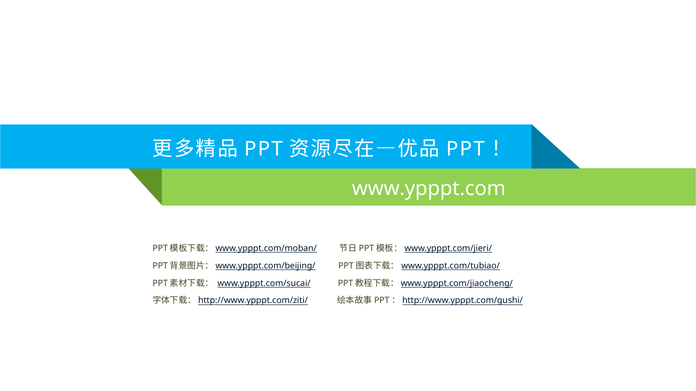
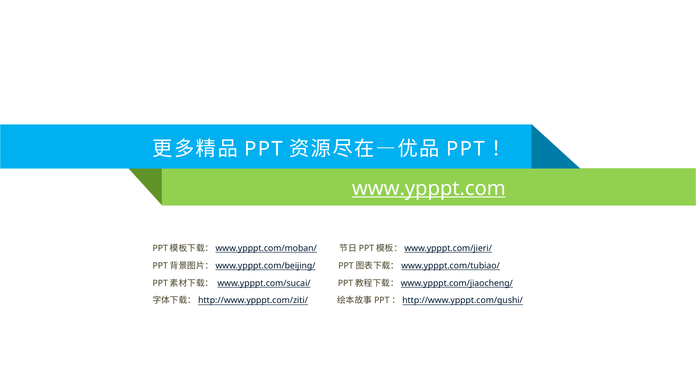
www.ypppt.com underline: none -> present
